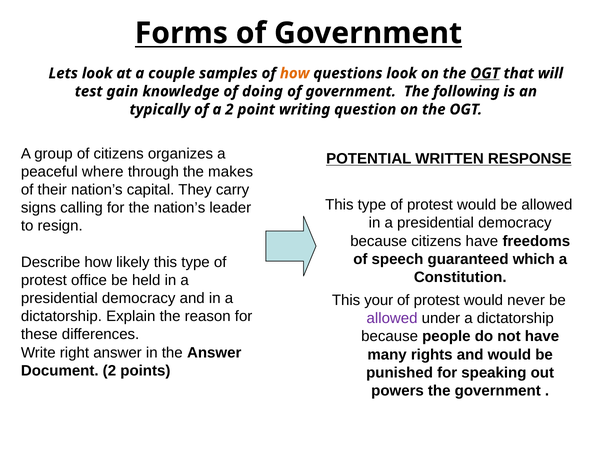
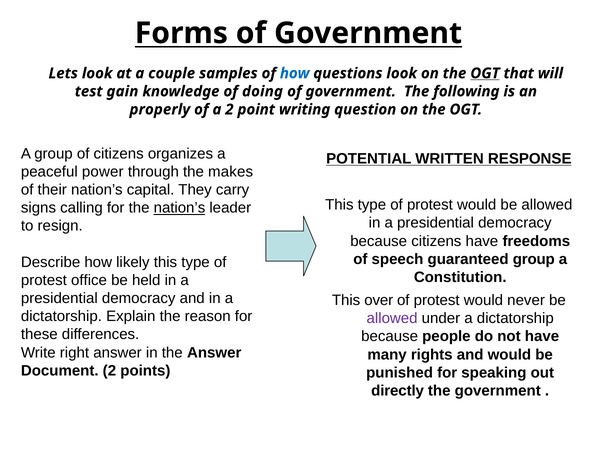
how at (295, 73) colour: orange -> blue
typically: typically -> properly
where: where -> power
nation’s at (179, 208) underline: none -> present
guaranteed which: which -> group
your: your -> over
powers: powers -> directly
